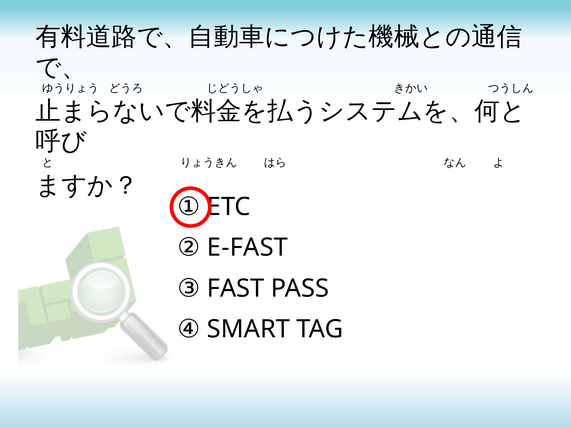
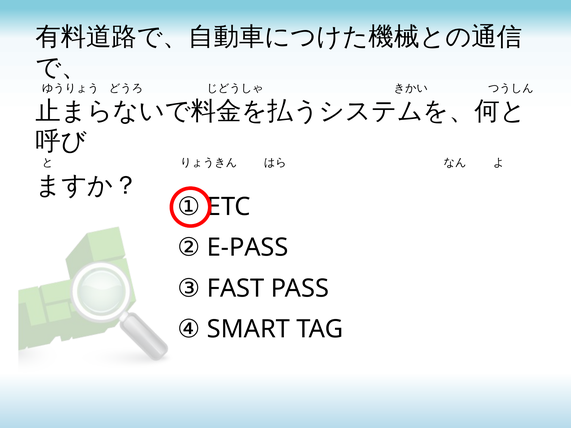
E-FAST: E-FAST -> E-PASS
